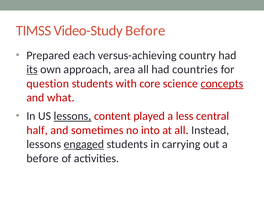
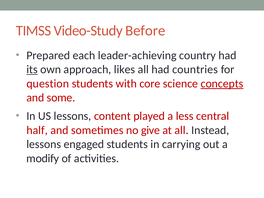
versus-achieving: versus-achieving -> leader-achieving
area: area -> likes
what: what -> some
lessons at (73, 116) underline: present -> none
into: into -> give
engaged underline: present -> none
before at (43, 158): before -> modify
